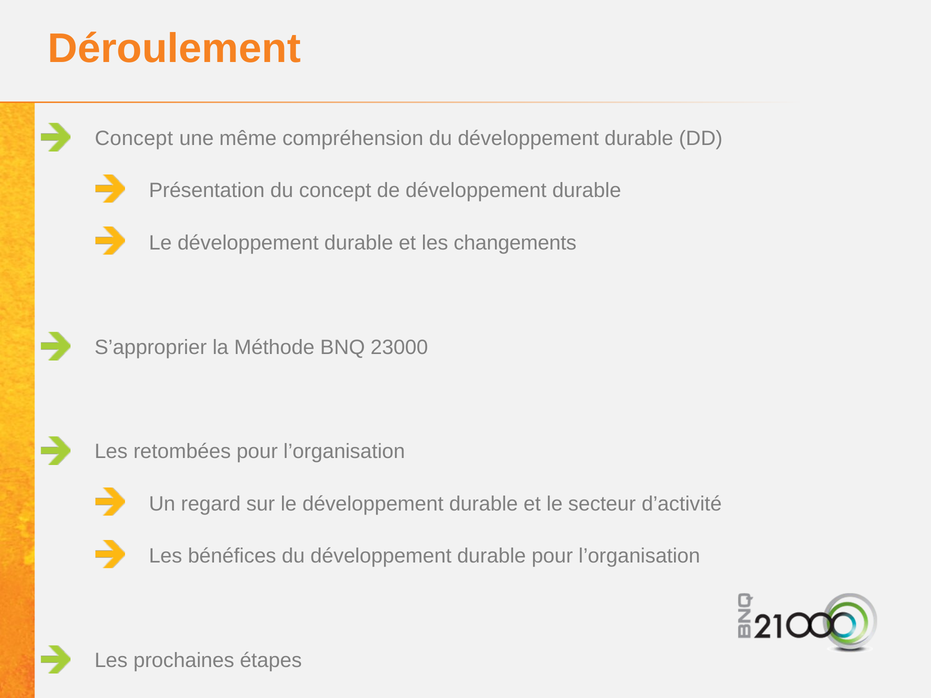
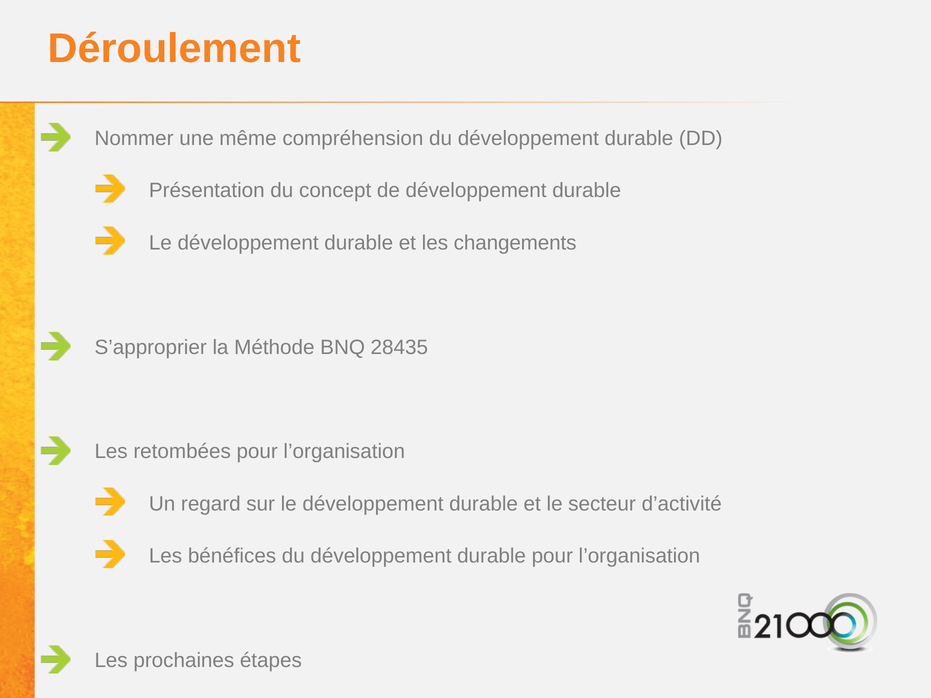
Concept at (134, 138): Concept -> Nommer
23000: 23000 -> 28435
